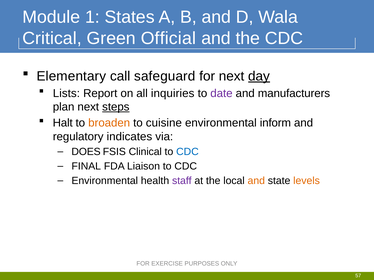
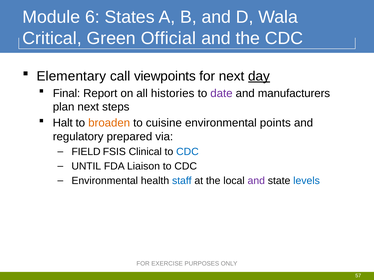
1: 1 -> 6
safeguard: safeguard -> viewpoints
Lists: Lists -> Final
inquiries: inquiries -> histories
steps underline: present -> none
inform: inform -> points
indicates: indicates -> prepared
DOES: DOES -> FIELD
FINAL: FINAL -> UNTIL
staff colour: purple -> blue
and at (256, 181) colour: orange -> purple
levels colour: orange -> blue
